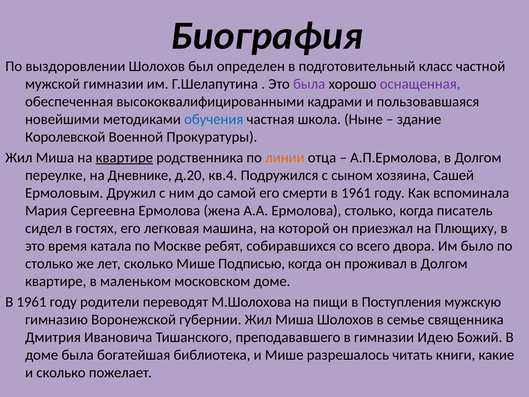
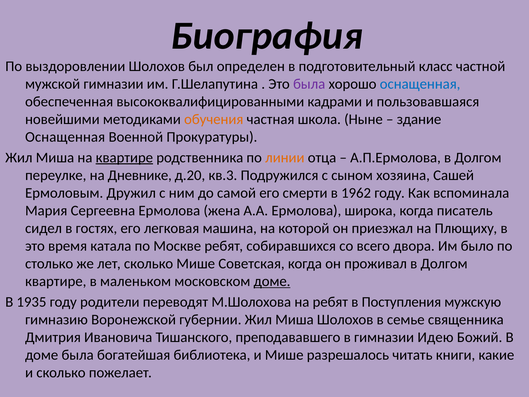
оснащенная at (420, 84) colour: purple -> blue
обучения colour: blue -> orange
Королевской at (65, 137): Королевской -> Оснащенная
кв.4: кв.4 -> кв.3
смерти в 1961: 1961 -> 1962
Ермолова столько: столько -> широка
Подписью: Подписью -> Советская
доме at (272, 281) underline: none -> present
1961 at (31, 302): 1961 -> 1935
на пищи: пищи -> ребят
